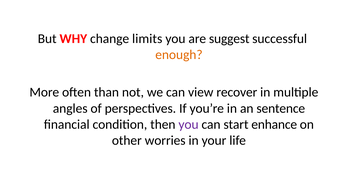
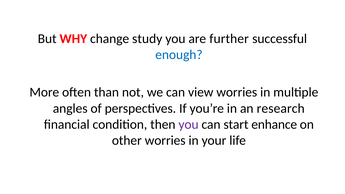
limits: limits -> study
suggest: suggest -> further
enough colour: orange -> blue
view recover: recover -> worries
sentence: sentence -> research
